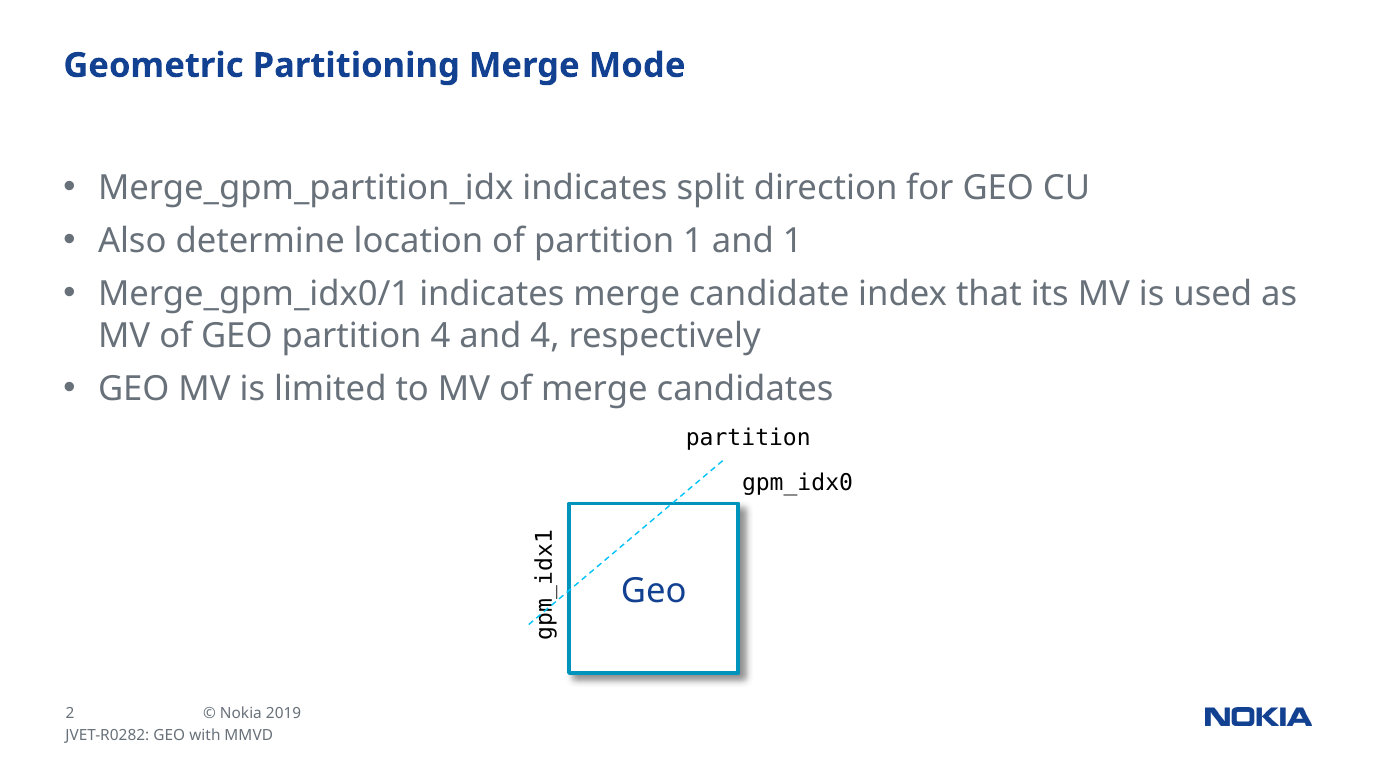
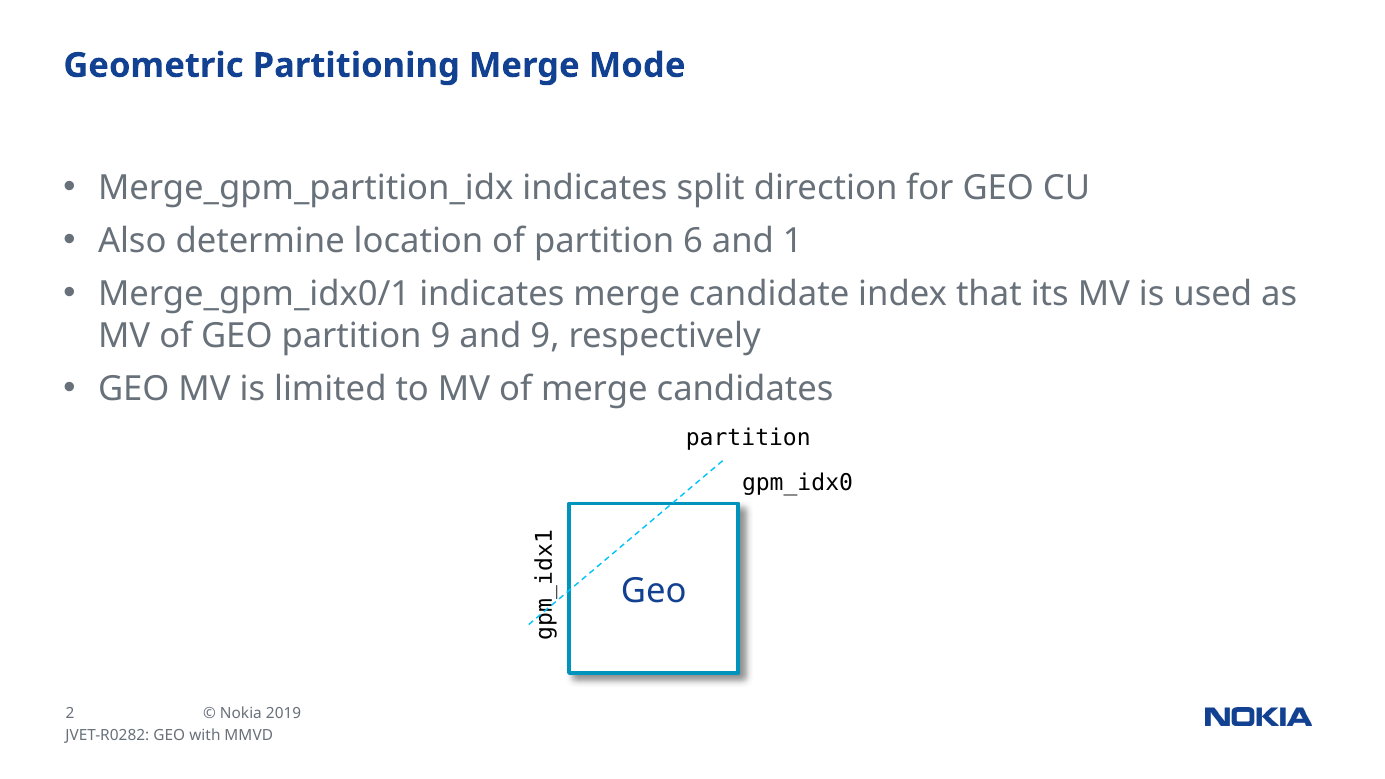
partition 1: 1 -> 6
partition 4: 4 -> 9
and 4: 4 -> 9
